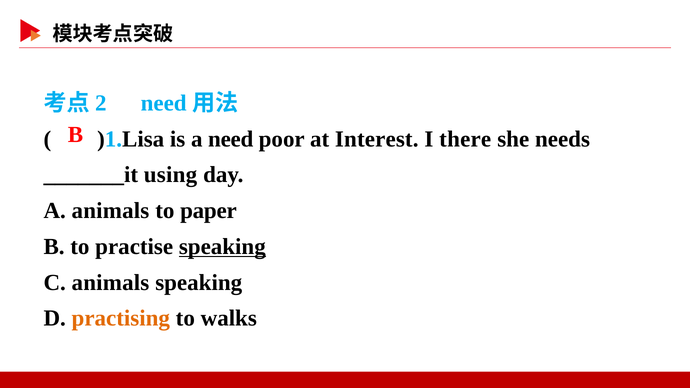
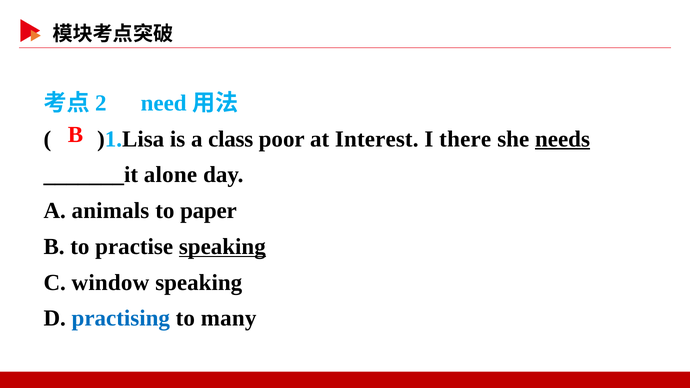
a need: need -> class
needs underline: none -> present
using: using -> alone
C animals: animals -> window
practising colour: orange -> blue
walks: walks -> many
